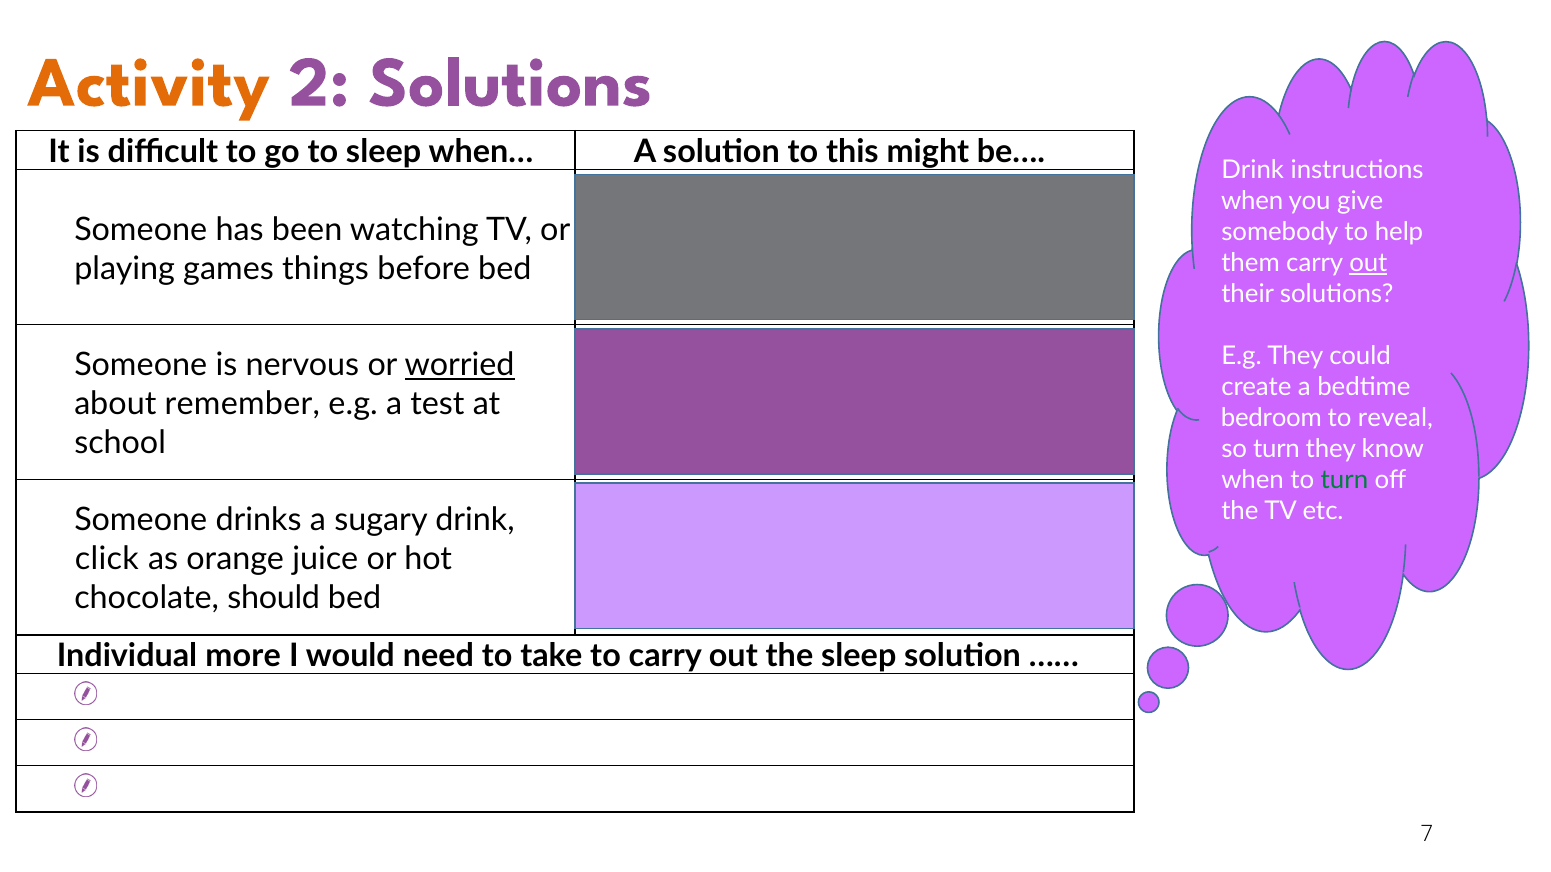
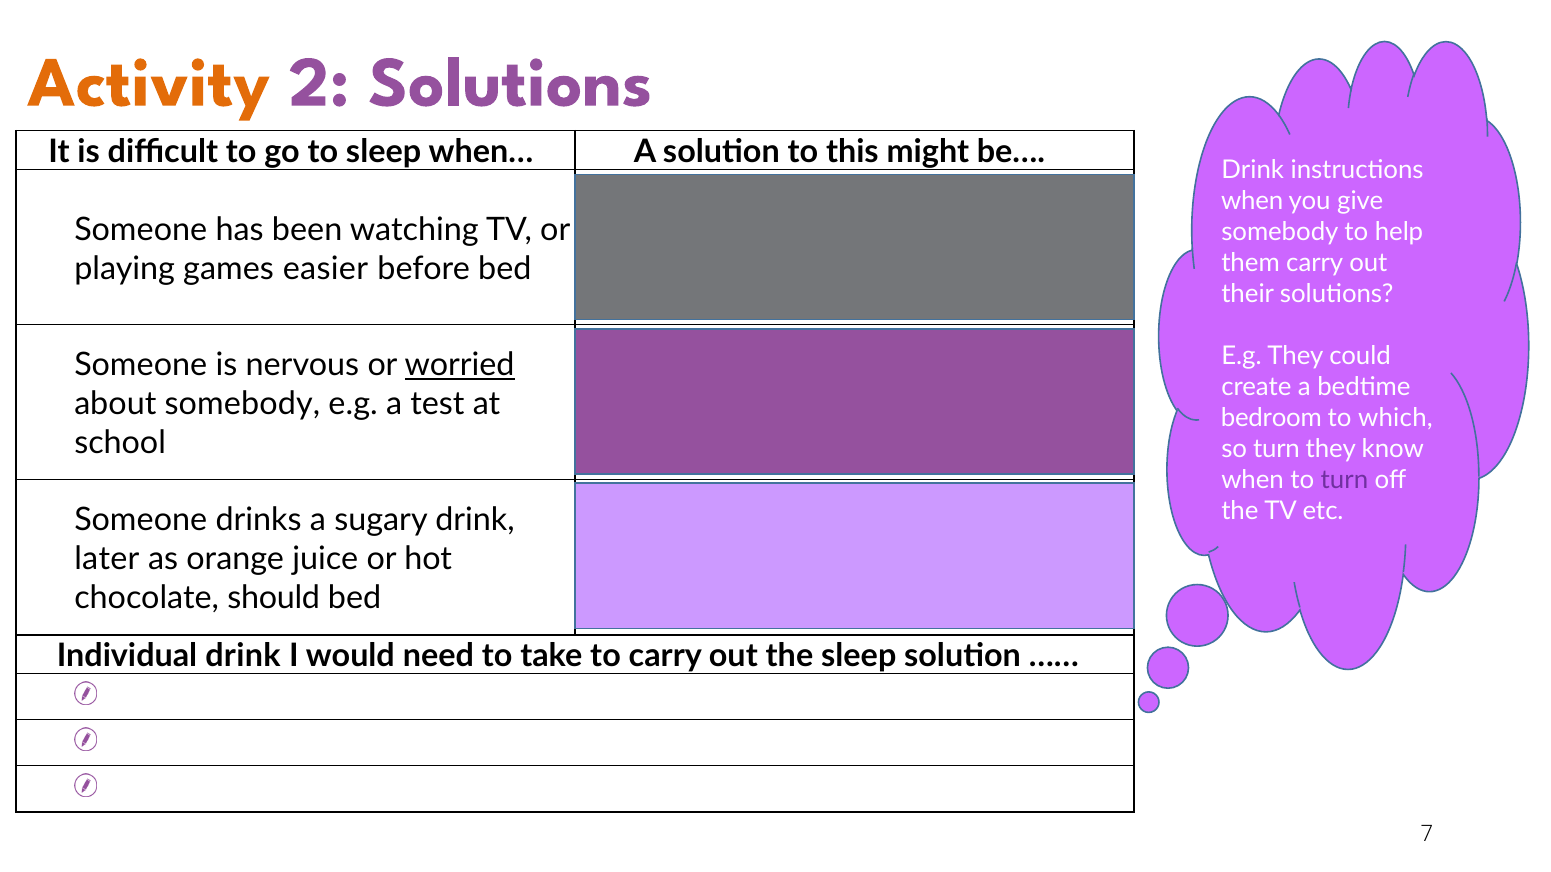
out at (1368, 263) underline: present -> none
things: things -> easier
about remember: remember -> somebody
reveal: reveal -> which
turn at (1344, 480) colour: green -> purple
click: click -> later
Individual more: more -> drink
